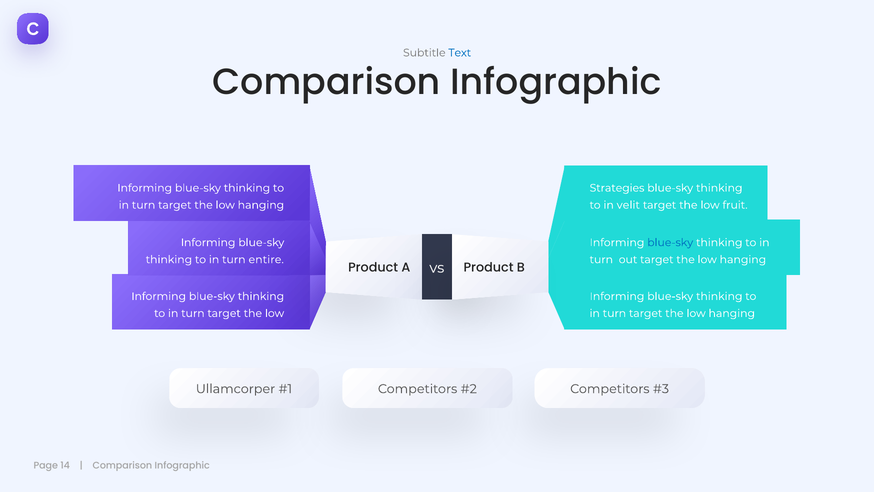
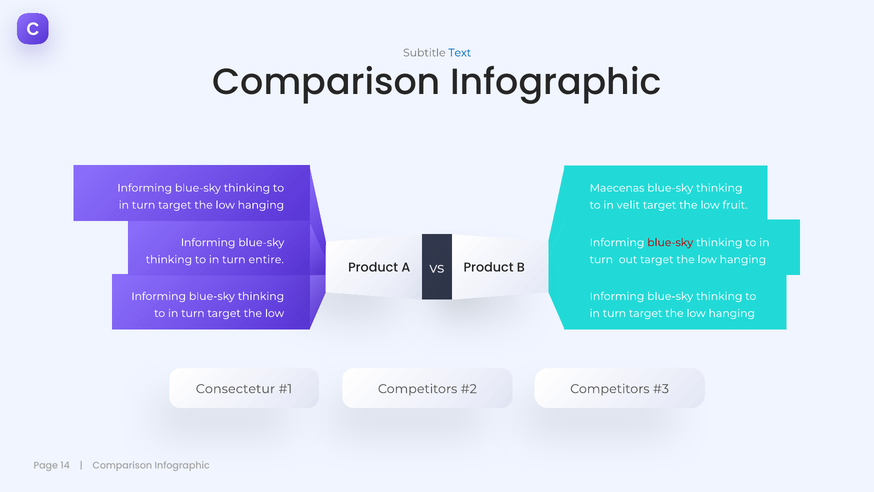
Strategies: Strategies -> Maecenas
blue-sky at (670, 242) colour: blue -> red
Ullamcorper: Ullamcorper -> Consectetur
